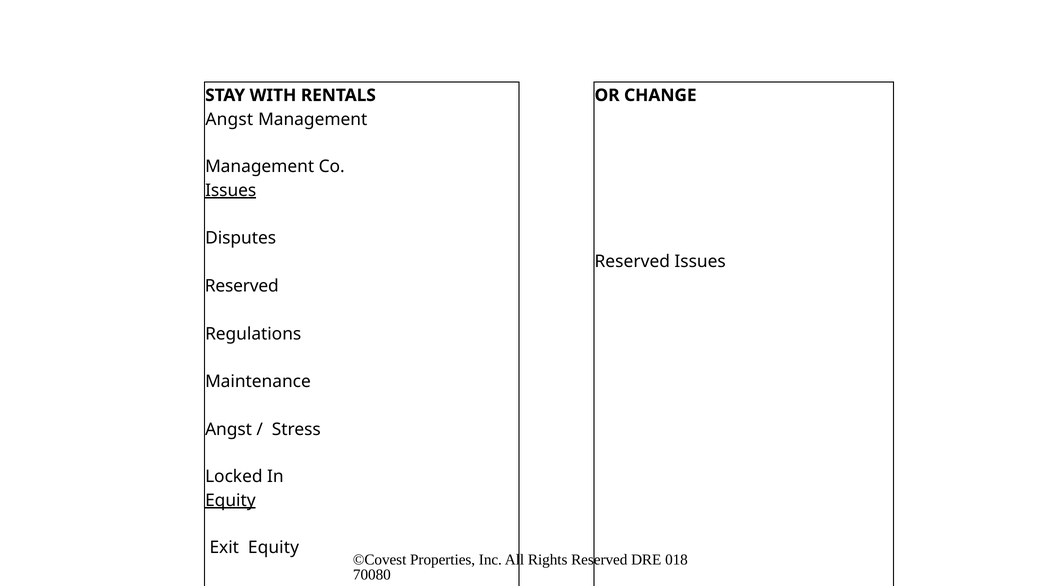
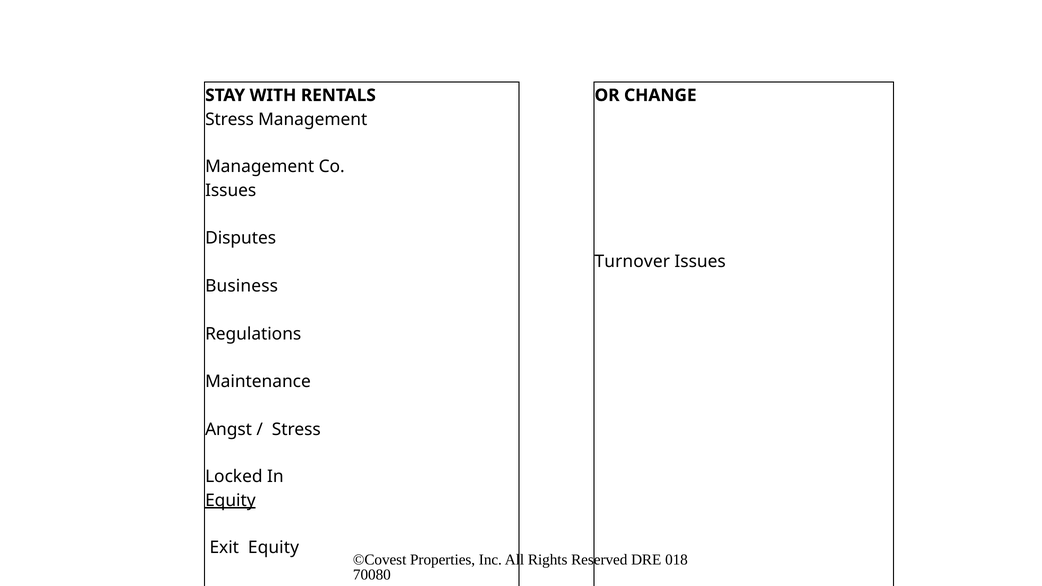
Angst at (229, 120): Angst -> Stress
Issues at (231, 190) underline: present -> none
Reserved at (632, 262): Reserved -> Turnover
Reserved at (242, 286): Reserved -> Business
